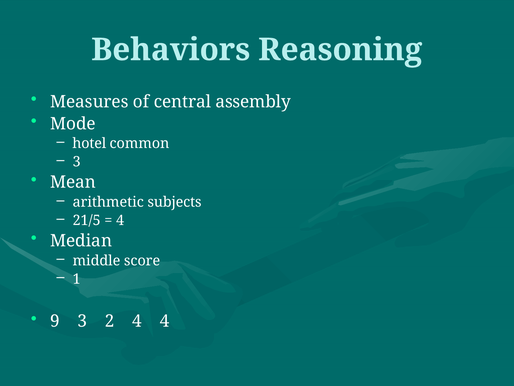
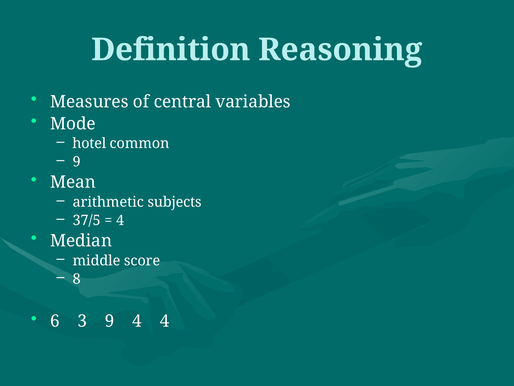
Behaviors: Behaviors -> Definition
assembly: assembly -> variables
3 at (77, 162): 3 -> 9
21/5: 21/5 -> 37/5
1: 1 -> 8
9: 9 -> 6
3 2: 2 -> 9
